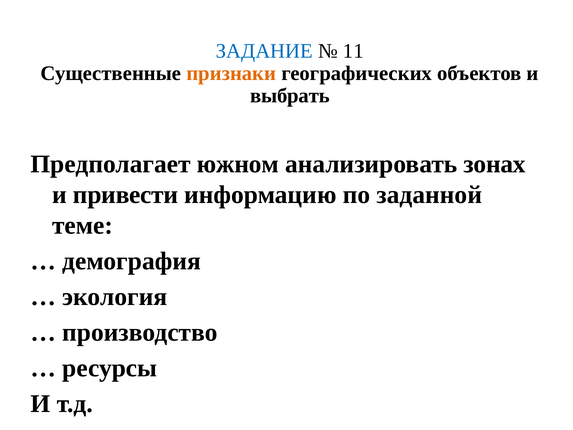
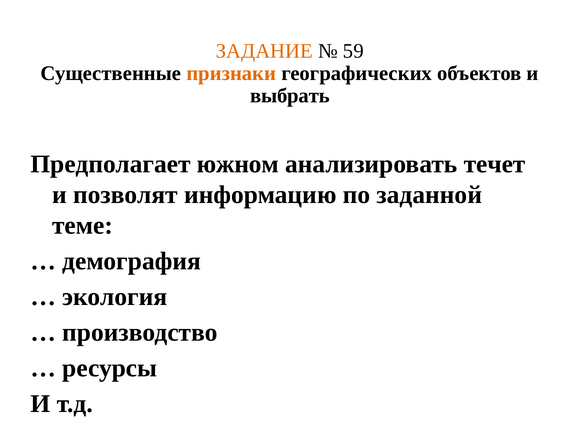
ЗАДАНИЕ colour: blue -> orange
11: 11 -> 59
зонах: зонах -> течет
привести: привести -> позволят
